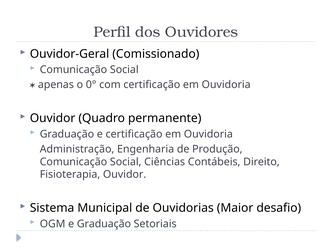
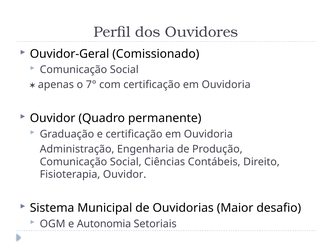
0°: 0° -> 7°
e Graduação: Graduação -> Autonomia
